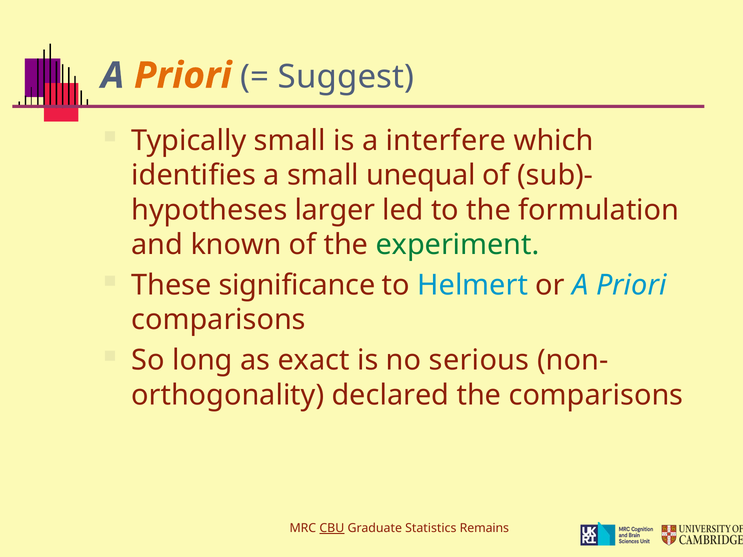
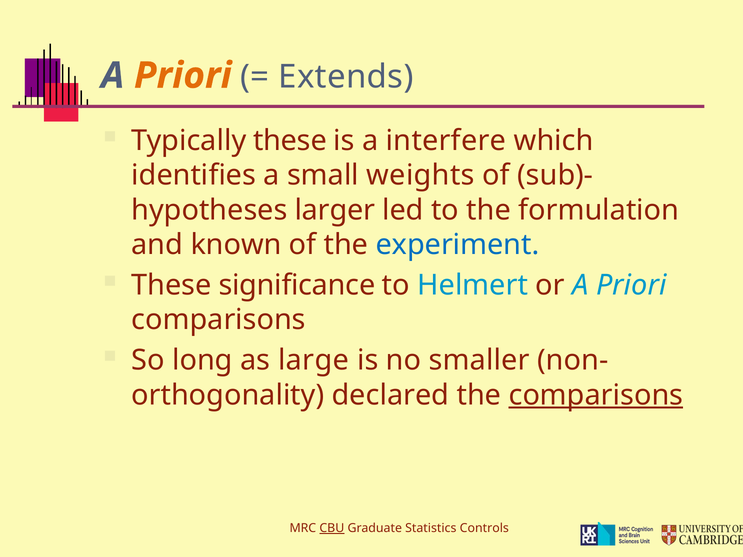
Suggest: Suggest -> Extends
Typically small: small -> these
unequal: unequal -> weights
experiment colour: green -> blue
exact: exact -> large
serious: serious -> smaller
comparisons at (596, 395) underline: none -> present
Remains: Remains -> Controls
